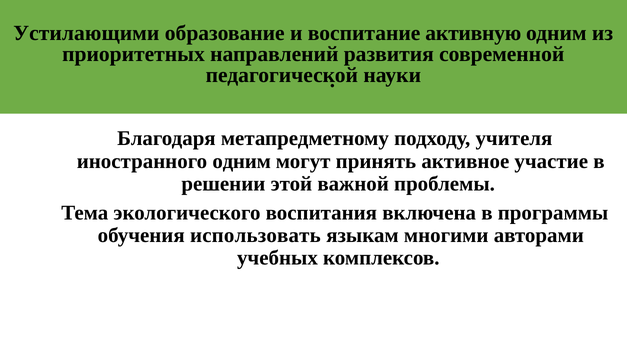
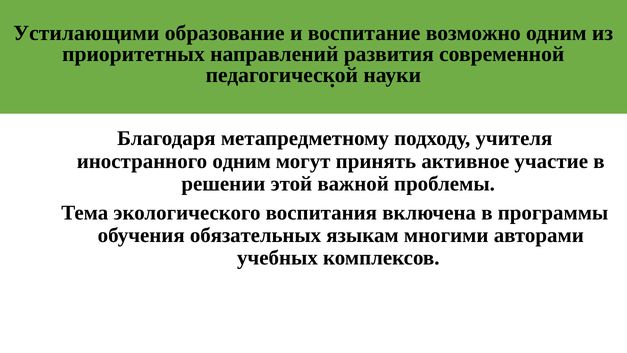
активную: активную -> возможно
использовать: использовать -> обязательных
